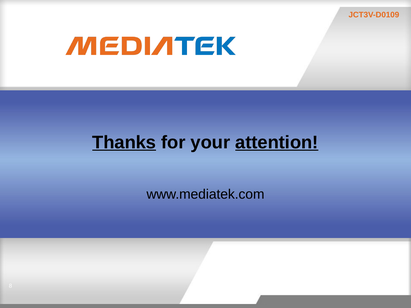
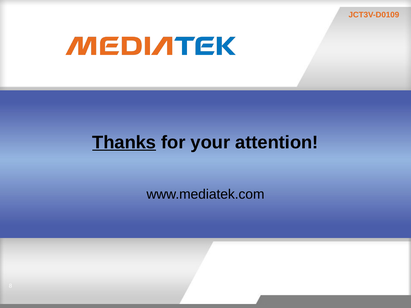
attention underline: present -> none
